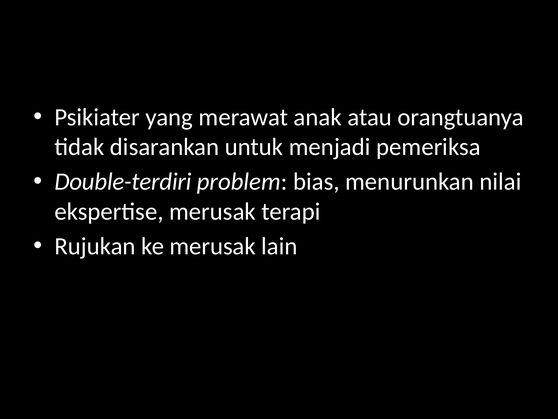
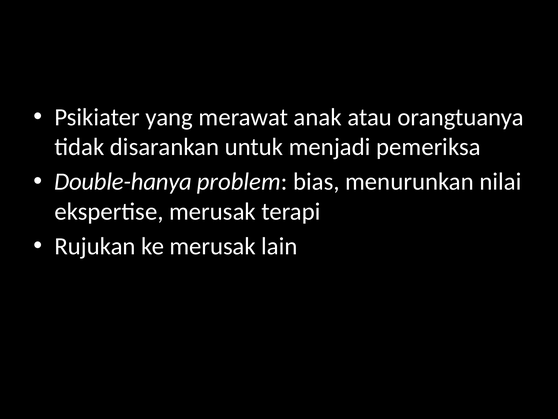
Double-terdiri: Double-terdiri -> Double-hanya
